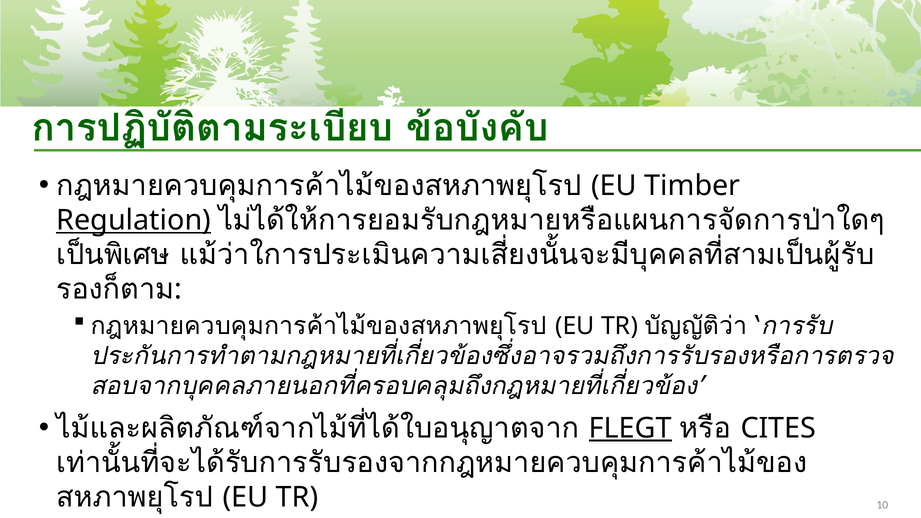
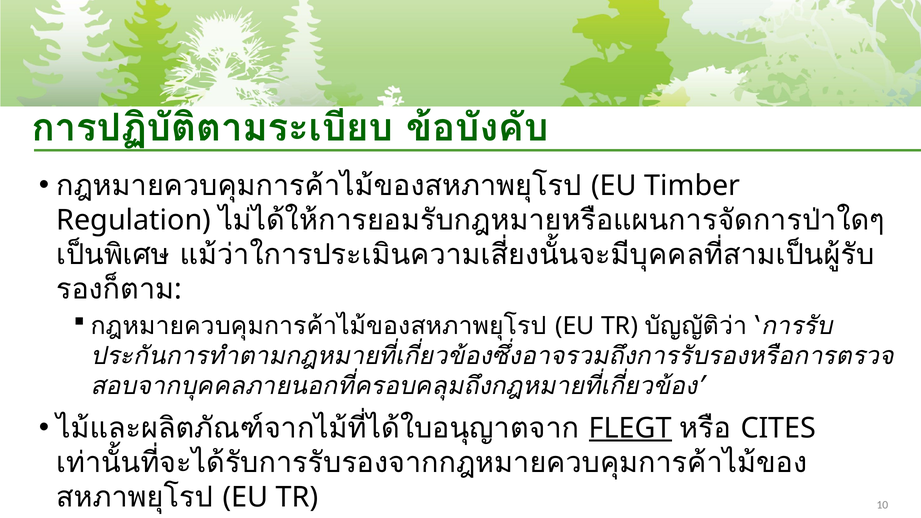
Regulation underline: present -> none
